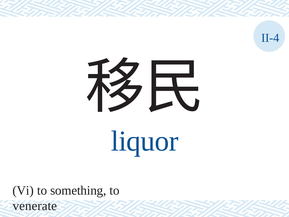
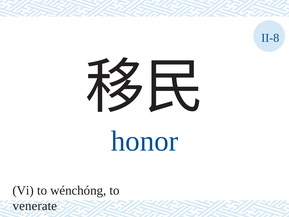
II-4: II-4 -> II-8
liquor: liquor -> honor
something: something -> wénchóng
